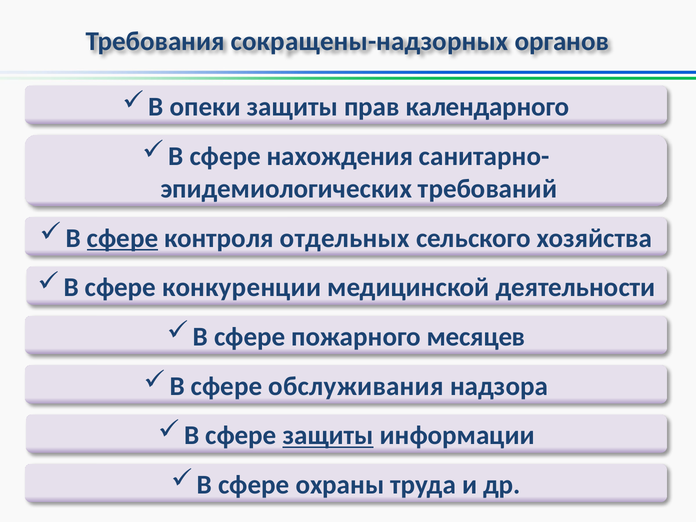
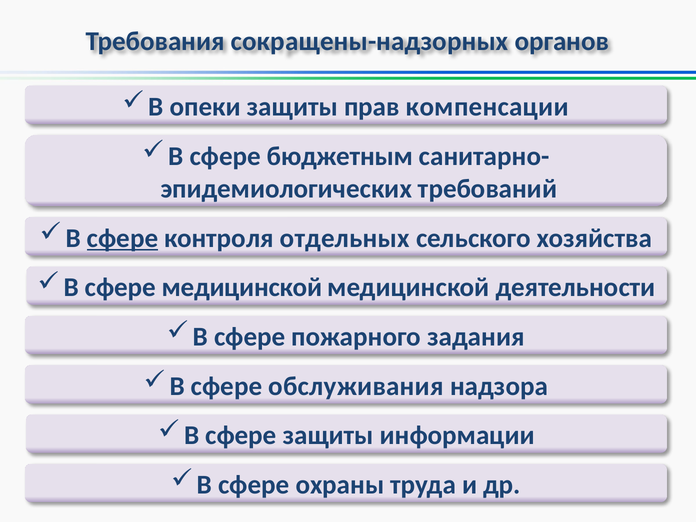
календарного: календарного -> компенсации
нахождения: нахождения -> бюджетным
сфере конкуренции: конкуренции -> медицинской
месяцев: месяцев -> задания
защиты at (328, 435) underline: present -> none
